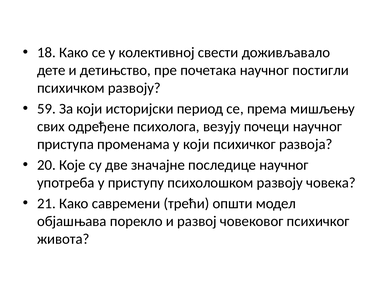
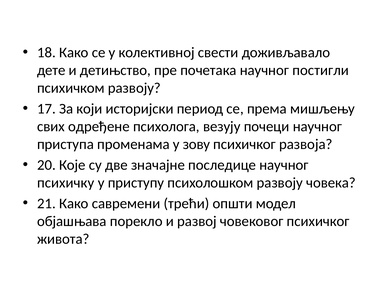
59: 59 -> 17
у који: који -> зову
употреба: употреба -> психичку
